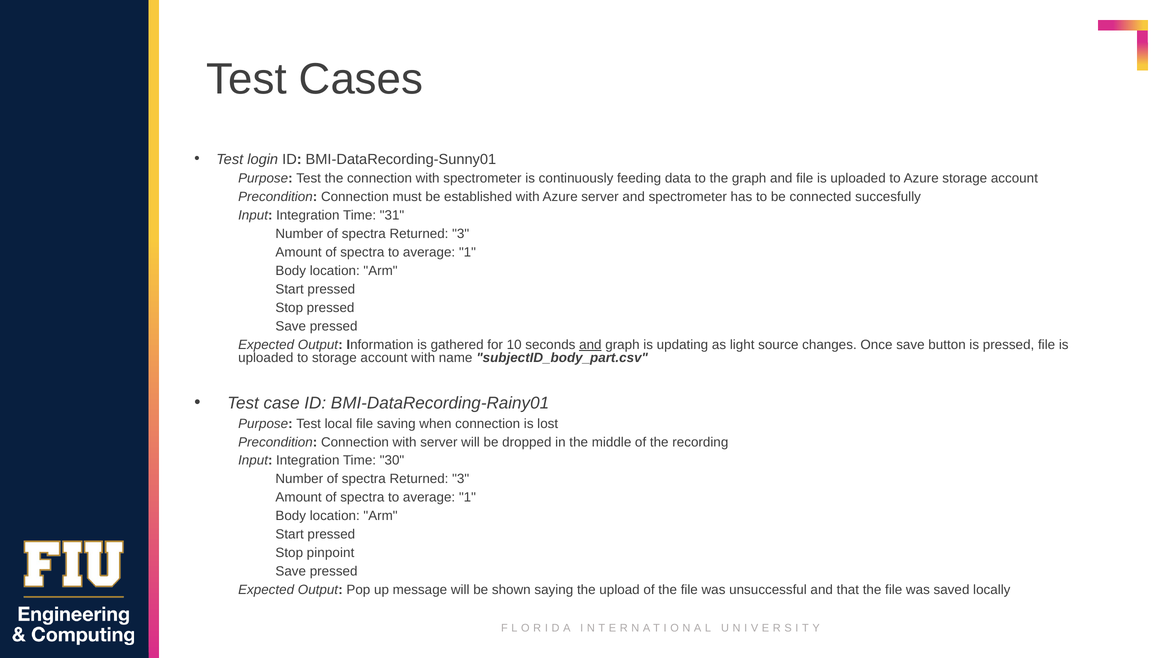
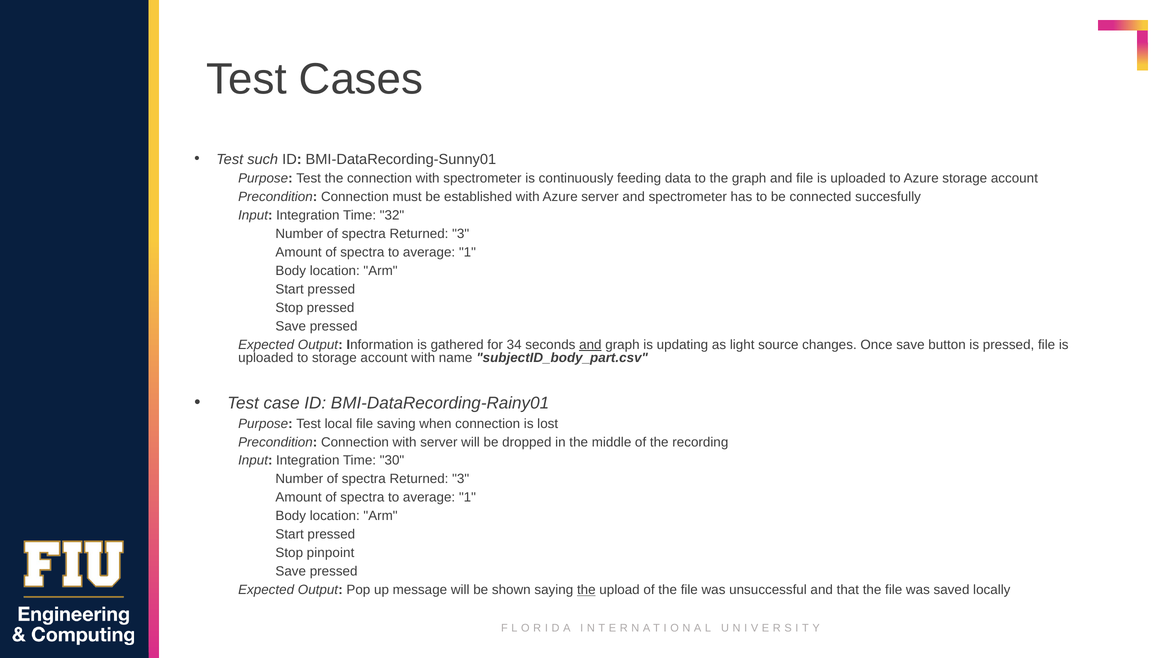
login: login -> such
31: 31 -> 32
10: 10 -> 34
the at (586, 590) underline: none -> present
